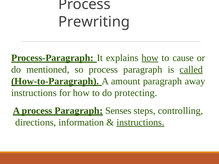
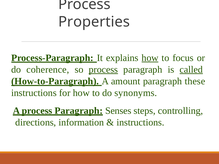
Prewriting: Prewriting -> Properties
cause: cause -> focus
mentioned: mentioned -> coherence
process at (103, 70) underline: none -> present
away: away -> these
protecting: protecting -> synonyms
instructions at (140, 122) underline: present -> none
